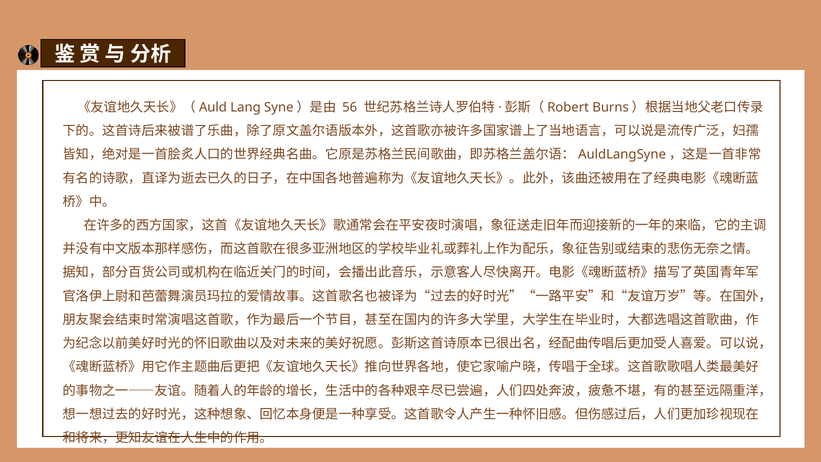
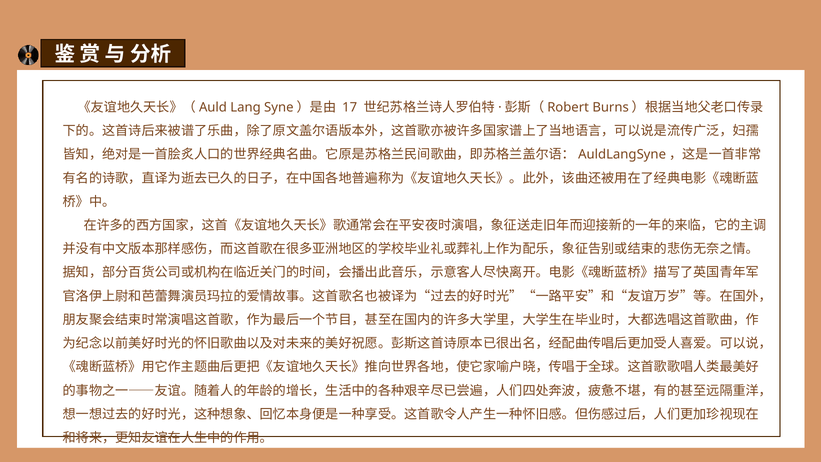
56: 56 -> 17
